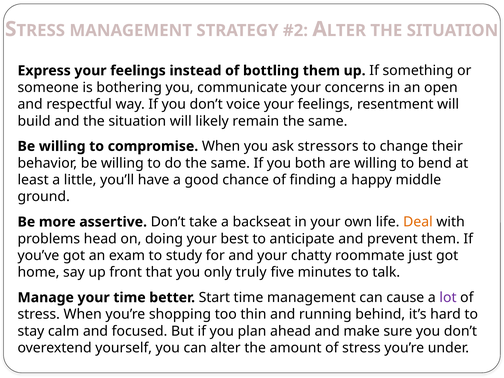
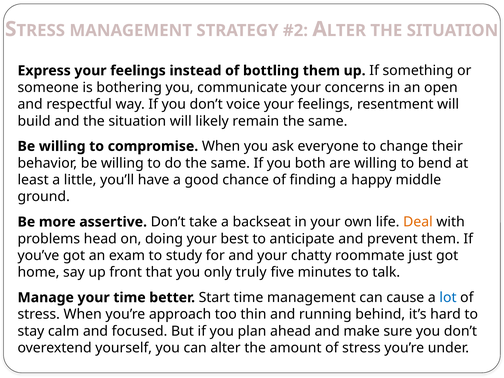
stressors: stressors -> everyone
lot colour: purple -> blue
shopping: shopping -> approach
